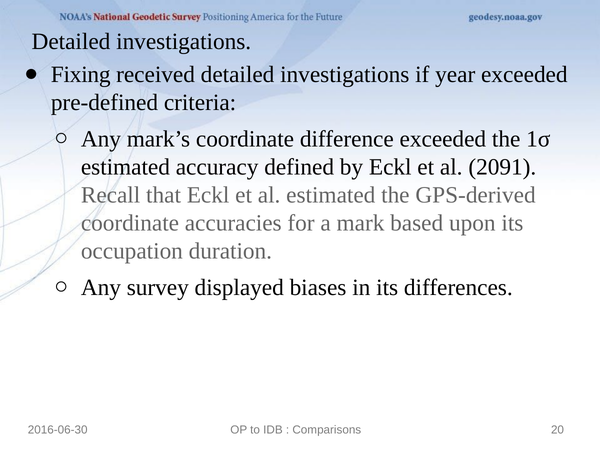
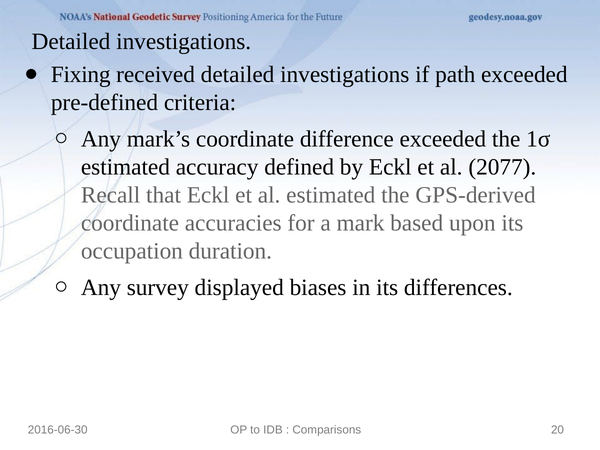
year: year -> path
2091: 2091 -> 2077
